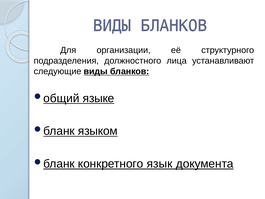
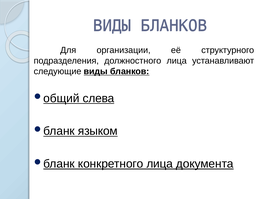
языке: языке -> слева
конкретного язык: язык -> лица
